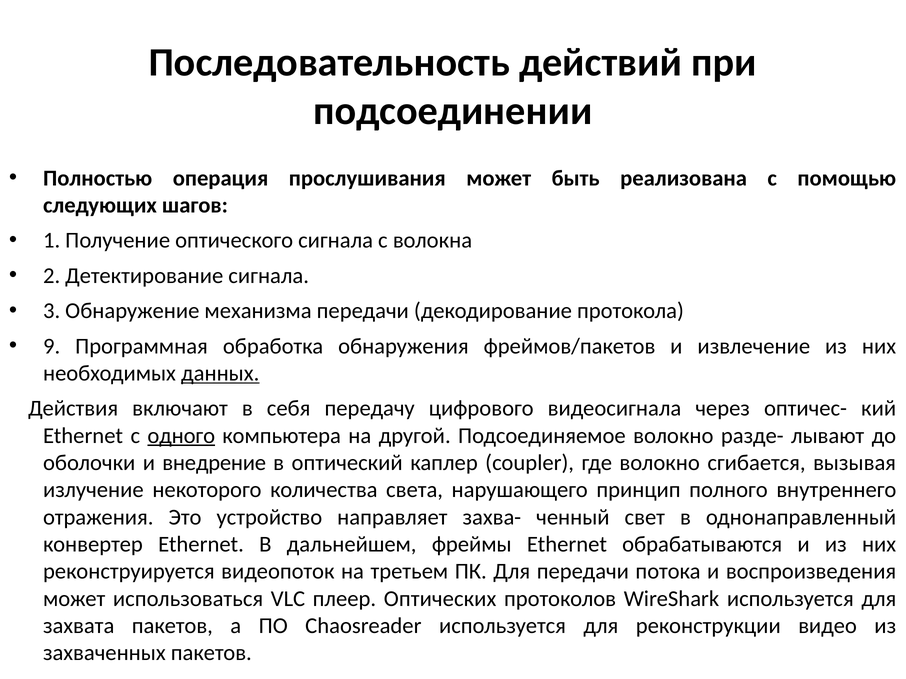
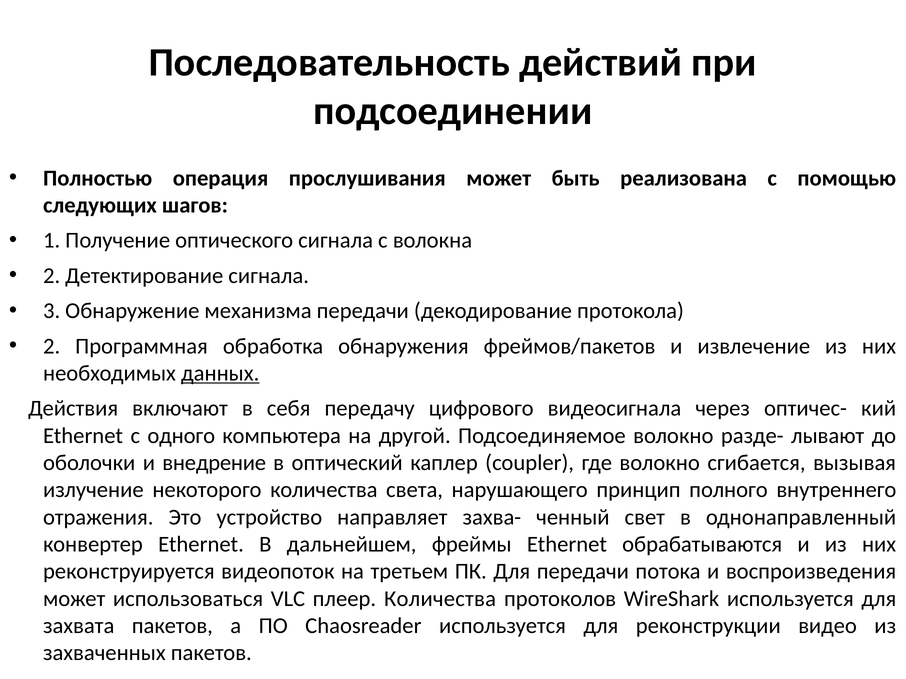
9 at (52, 346): 9 -> 2
одного underline: present -> none
плеер Оптических: Оптических -> Количества
